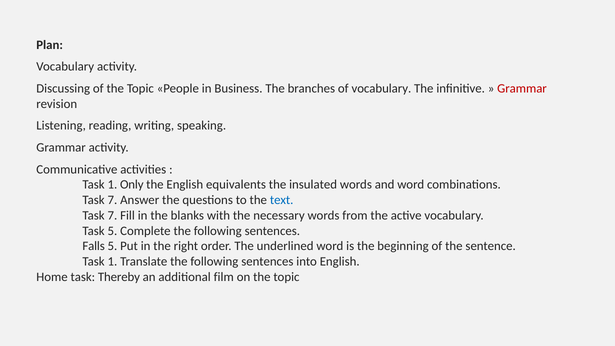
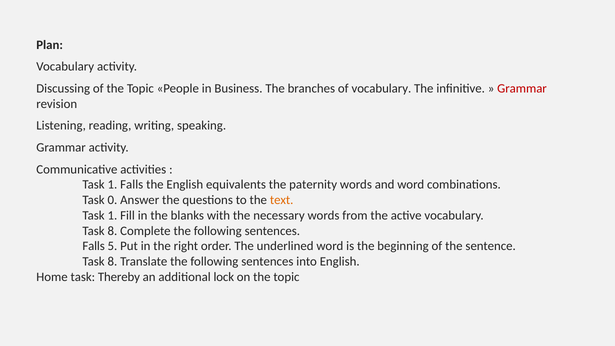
1 Only: Only -> Falls
insulated: insulated -> paternity
7 at (112, 200): 7 -> 0
text colour: blue -> orange
7 at (112, 215): 7 -> 1
5 at (112, 231): 5 -> 8
1 at (112, 262): 1 -> 8
film: film -> lock
